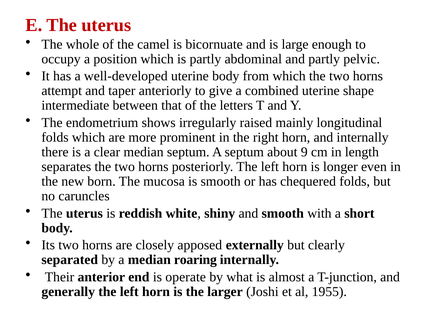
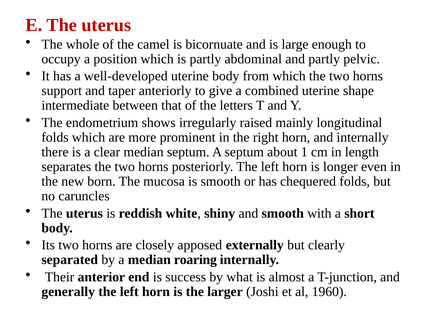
attempt: attempt -> support
9: 9 -> 1
operate: operate -> success
1955: 1955 -> 1960
